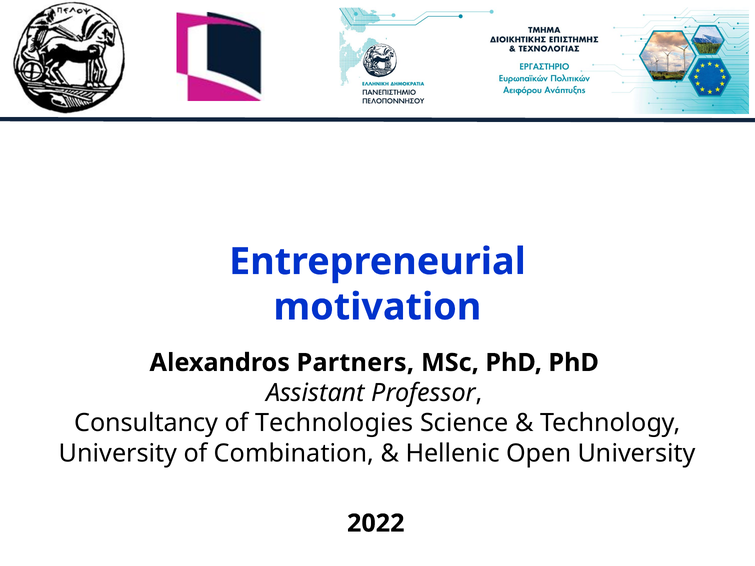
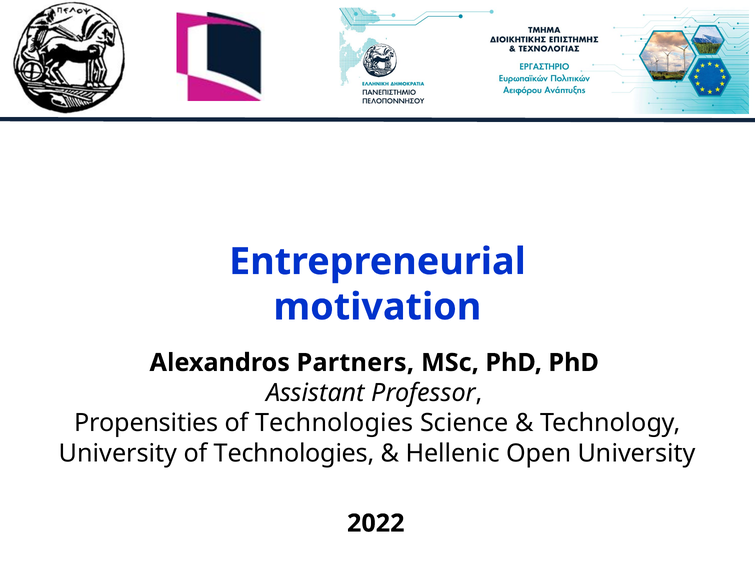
Consultancy: Consultancy -> Propensities
University of Combination: Combination -> Technologies
